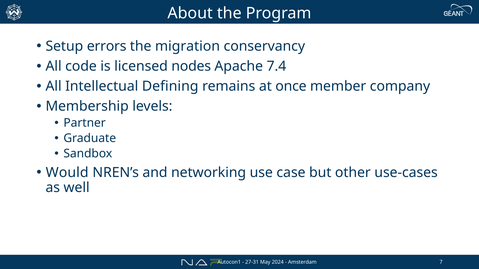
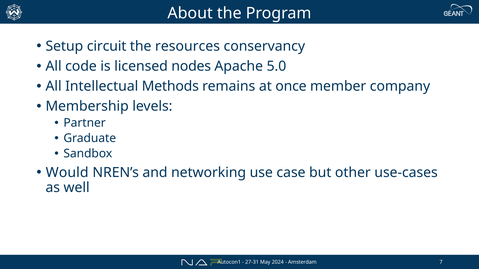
errors: errors -> circuit
migration: migration -> resources
7.4: 7.4 -> 5.0
Defining: Defining -> Methods
